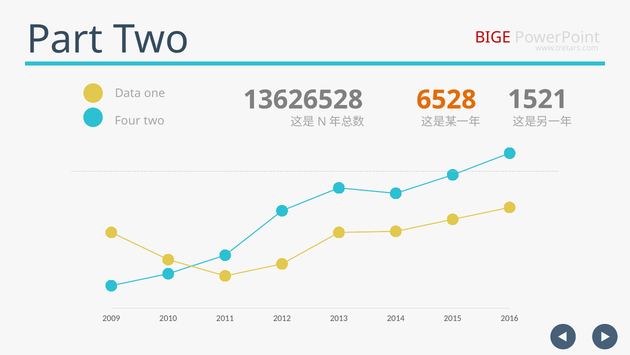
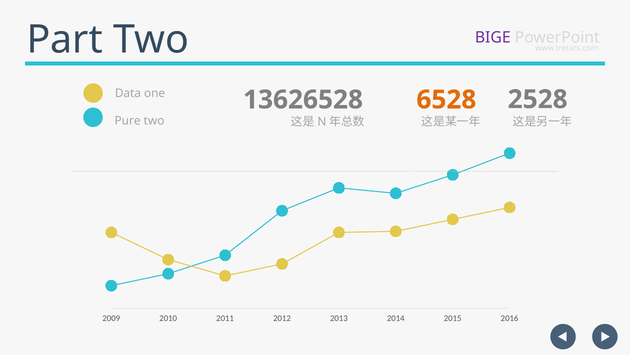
BIGE colour: red -> purple
1521: 1521 -> 2528
Four: Four -> Pure
